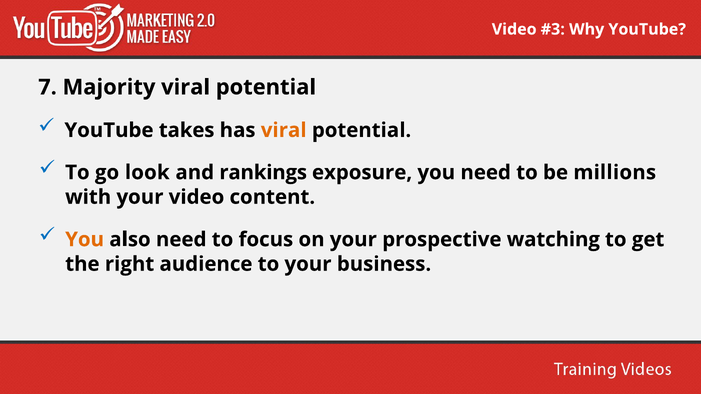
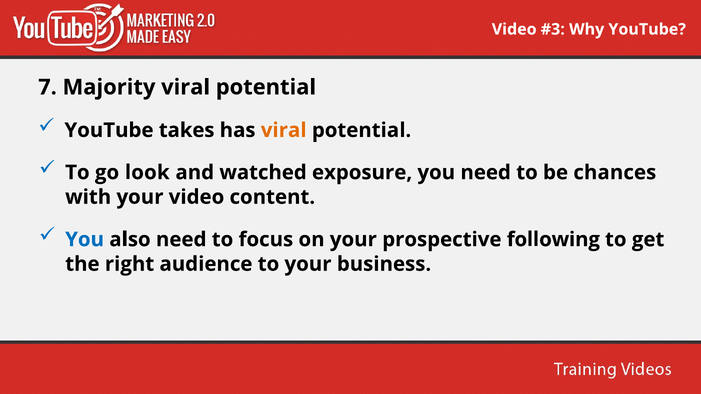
rankings: rankings -> watched
millions: millions -> chances
You at (85, 240) colour: orange -> blue
watching: watching -> following
